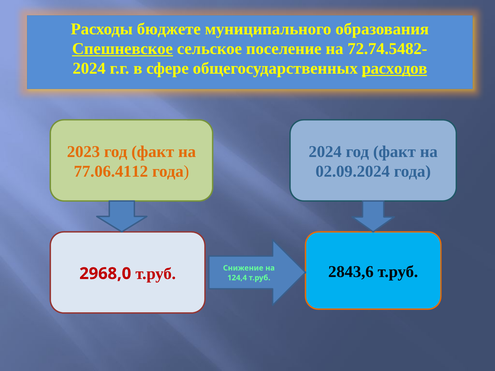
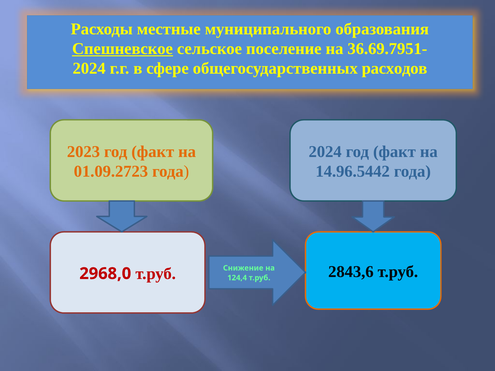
бюджете: бюджете -> местные
72.74.5482-: 72.74.5482- -> 36.69.7951-
расходов underline: present -> none
77.06.4112: 77.06.4112 -> 01.09.2723
02.09.2024: 02.09.2024 -> 14.96.5442
